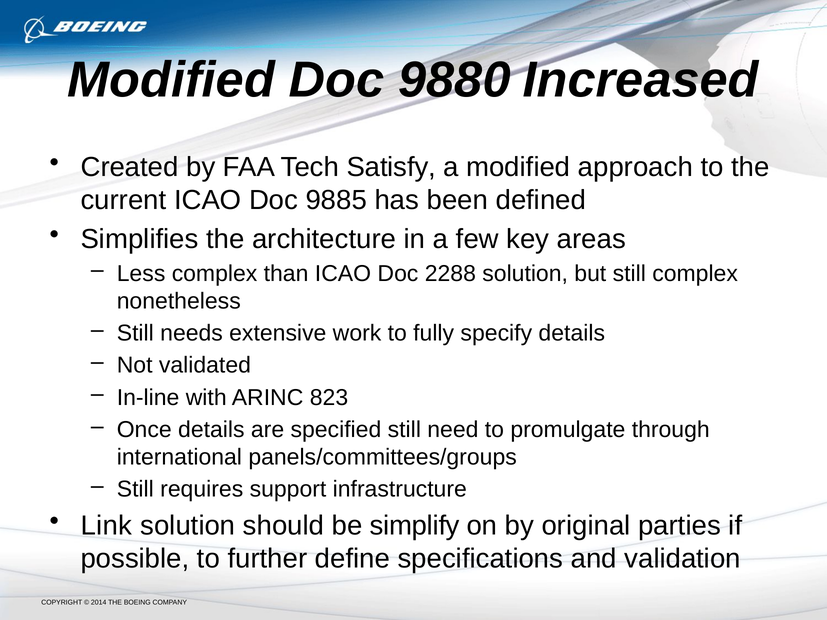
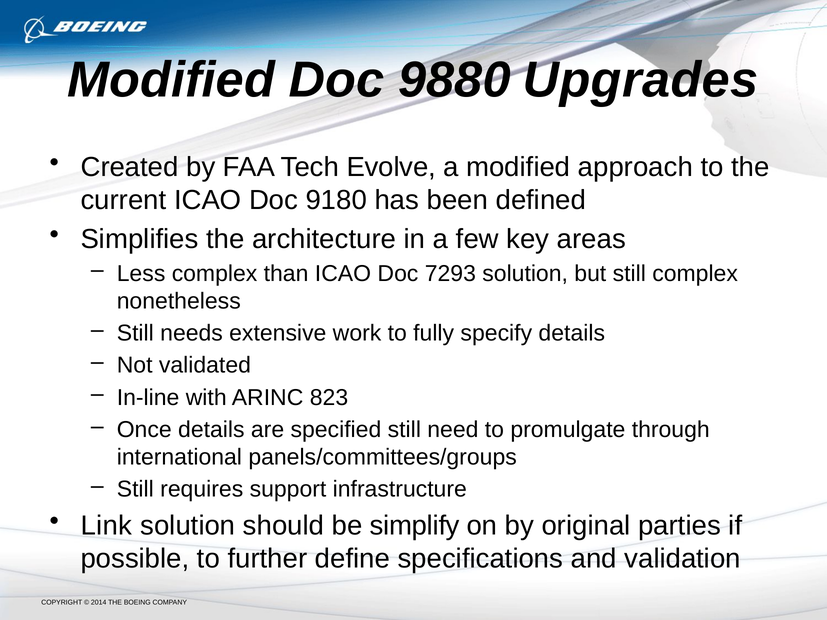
Increased: Increased -> Upgrades
Satisfy: Satisfy -> Evolve
9885: 9885 -> 9180
2288: 2288 -> 7293
